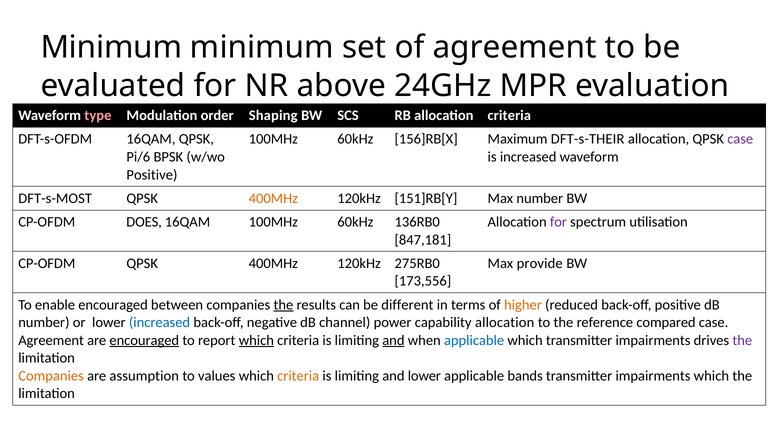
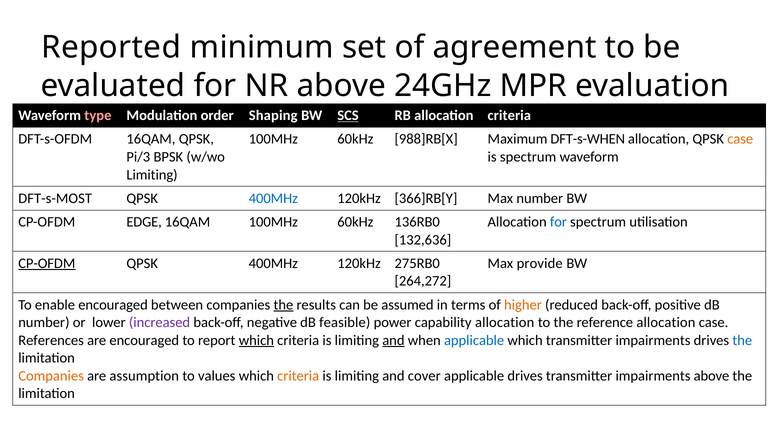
Minimum at (111, 47): Minimum -> Reported
SCS underline: none -> present
156]RB[X: 156]RB[X -> 988]RB[X
DFT-s-THEIR: DFT-s-THEIR -> DFT-s-WHEN
case at (740, 139) colour: purple -> orange
Pi/6: Pi/6 -> Pi/3
is increased: increased -> spectrum
Positive at (152, 175): Positive -> Limiting
400MHz at (273, 198) colour: orange -> blue
151]RB[Y: 151]RB[Y -> 366]RB[Y
DOES: DOES -> EDGE
for at (558, 222) colour: purple -> blue
847,181: 847,181 -> 132,636
CP-OFDM at (47, 263) underline: none -> present
173,556: 173,556 -> 264,272
different: different -> assumed
increased at (160, 323) colour: blue -> purple
channel: channel -> feasible
reference compared: compared -> allocation
Agreement at (51, 340): Agreement -> References
encouraged at (144, 340) underline: present -> none
the at (742, 340) colour: purple -> blue
and lower: lower -> cover
applicable bands: bands -> drives
impairments which: which -> above
